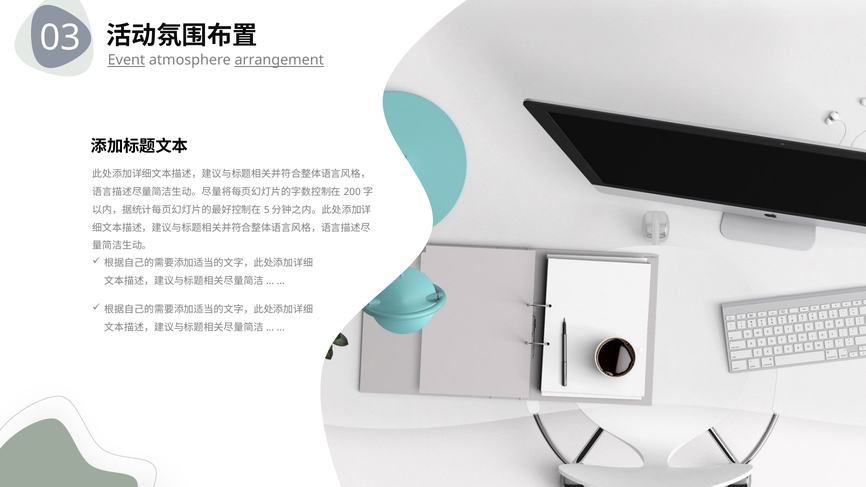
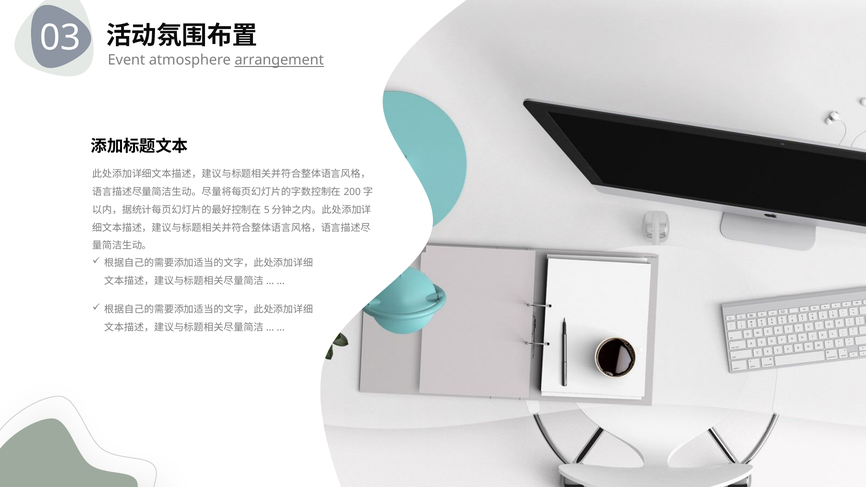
Event underline: present -> none
